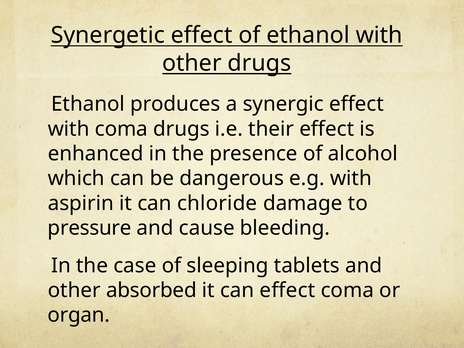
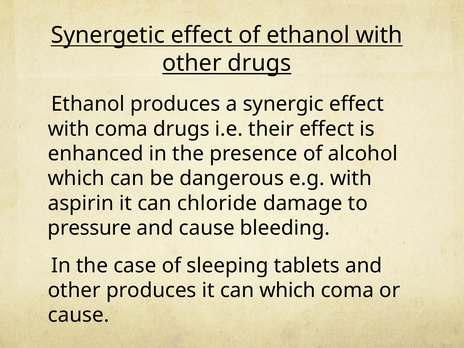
other absorbed: absorbed -> produces
can effect: effect -> which
organ at (79, 315): organ -> cause
